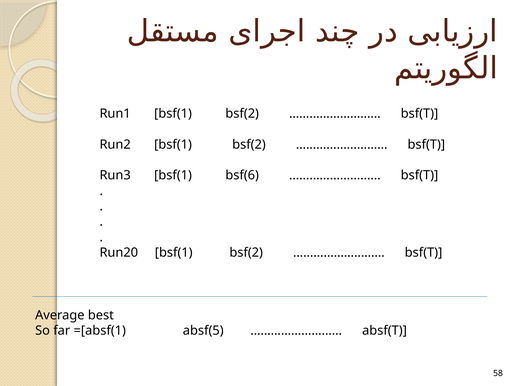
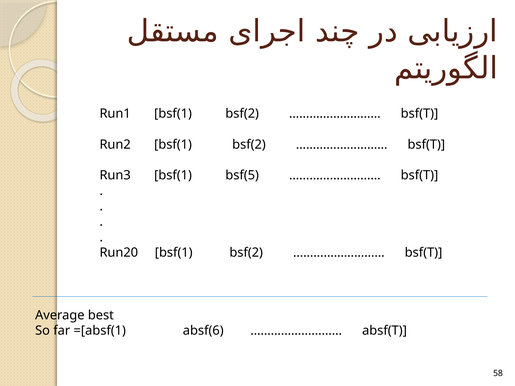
bsf(6: bsf(6 -> bsf(5
absf(5: absf(5 -> absf(6
